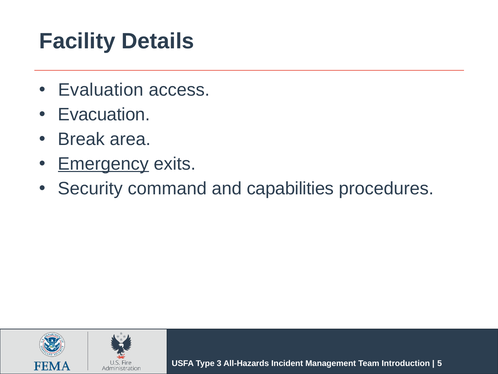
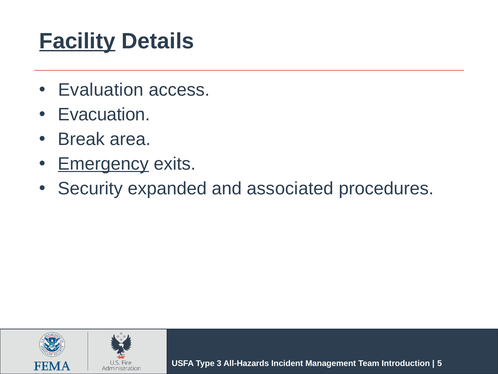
Facility underline: none -> present
command: command -> expanded
capabilities: capabilities -> associated
